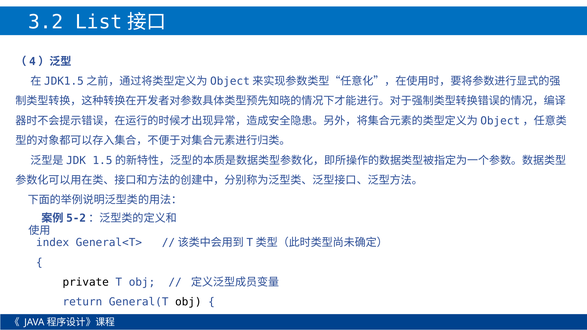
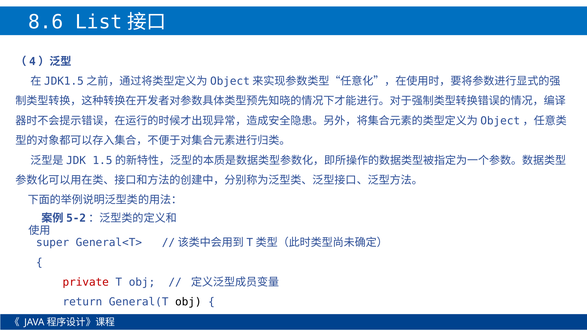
3.2: 3.2 -> 8.6
index: index -> super
private colour: black -> red
